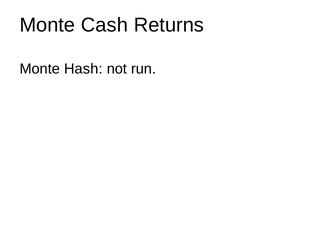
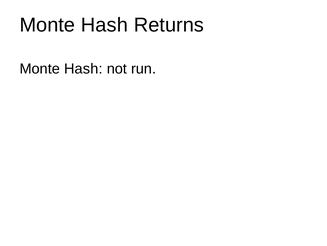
Cash at (104, 25): Cash -> Hash
